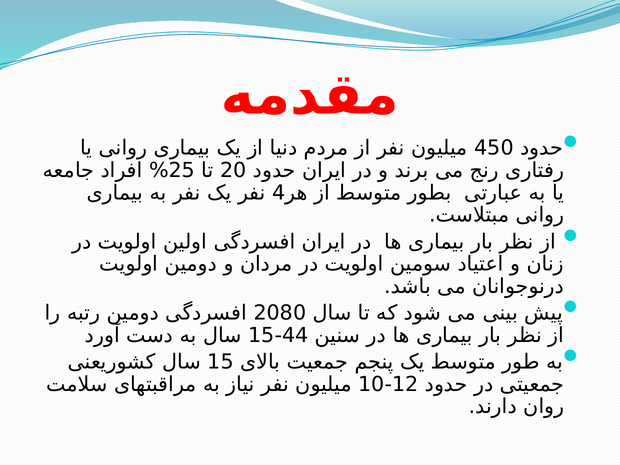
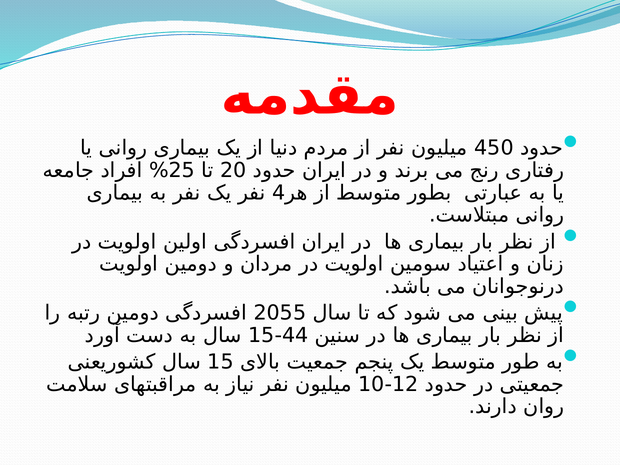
2080: 2080 -> 2055
